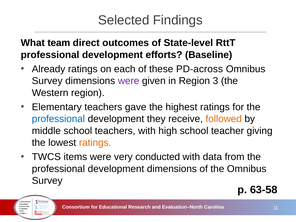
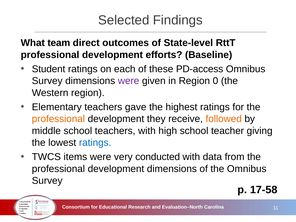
Already: Already -> Student
PD-across: PD-across -> PD-access
3: 3 -> 0
professional at (58, 119) colour: blue -> orange
ratings at (95, 143) colour: orange -> blue
63-58: 63-58 -> 17-58
